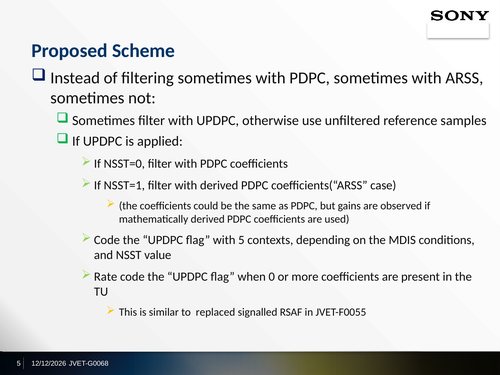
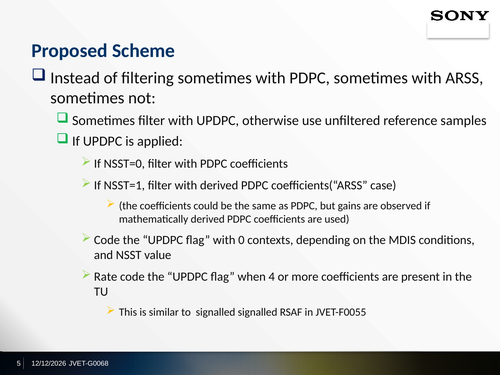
with 5: 5 -> 0
0: 0 -> 4
to replaced: replaced -> signalled
